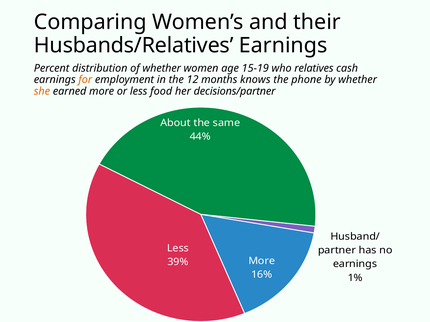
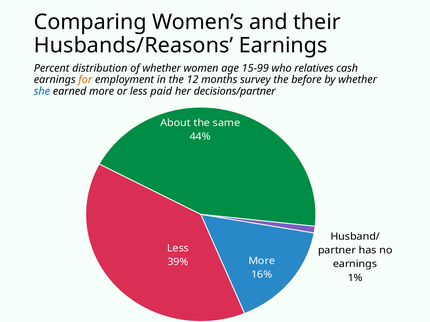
Husbands/Relatives: Husbands/Relatives -> Husbands/Reasons
15-19: 15-19 -> 15-99
knows: knows -> survey
phone: phone -> before
she colour: orange -> blue
food: food -> paid
